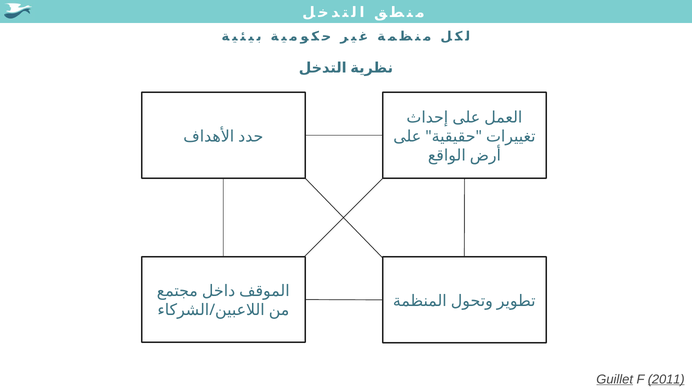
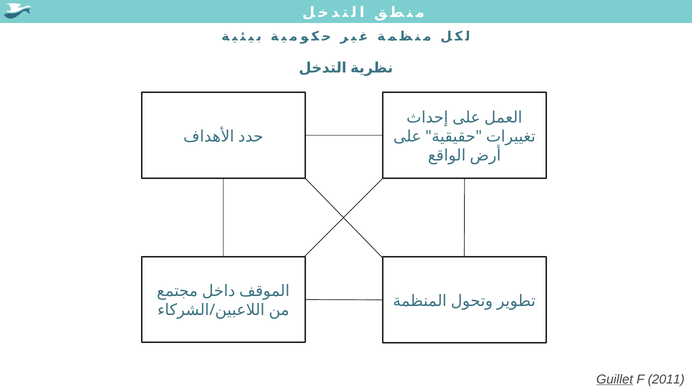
2011 underline: present -> none
